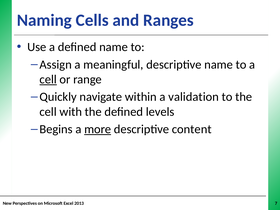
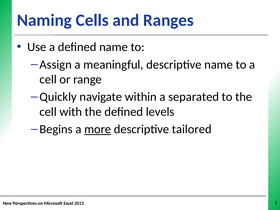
cell at (48, 79) underline: present -> none
validation: validation -> separated
content: content -> tailored
